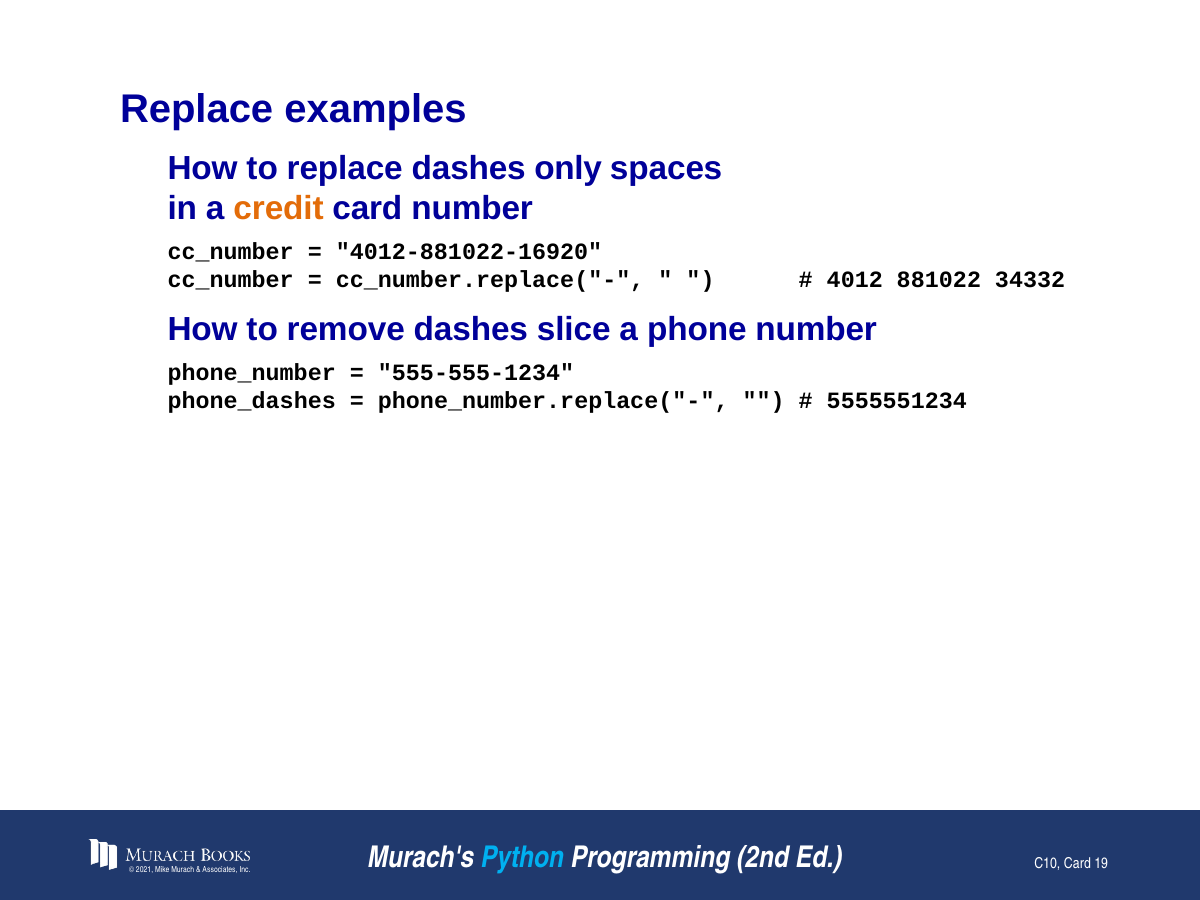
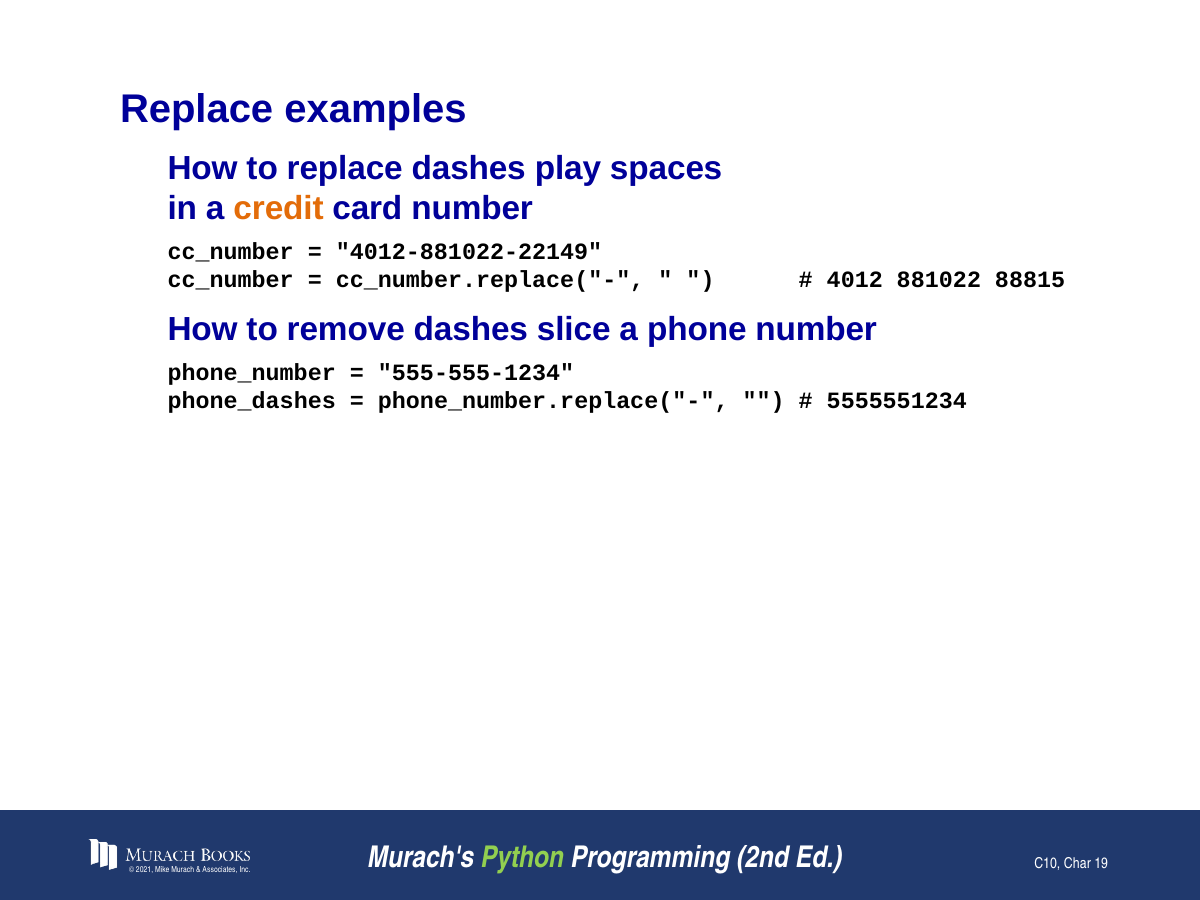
only: only -> play
4012-881022-16920: 4012-881022-16920 -> 4012-881022-22149
34332: 34332 -> 88815
Python colour: light blue -> light green
C10 Card: Card -> Char
